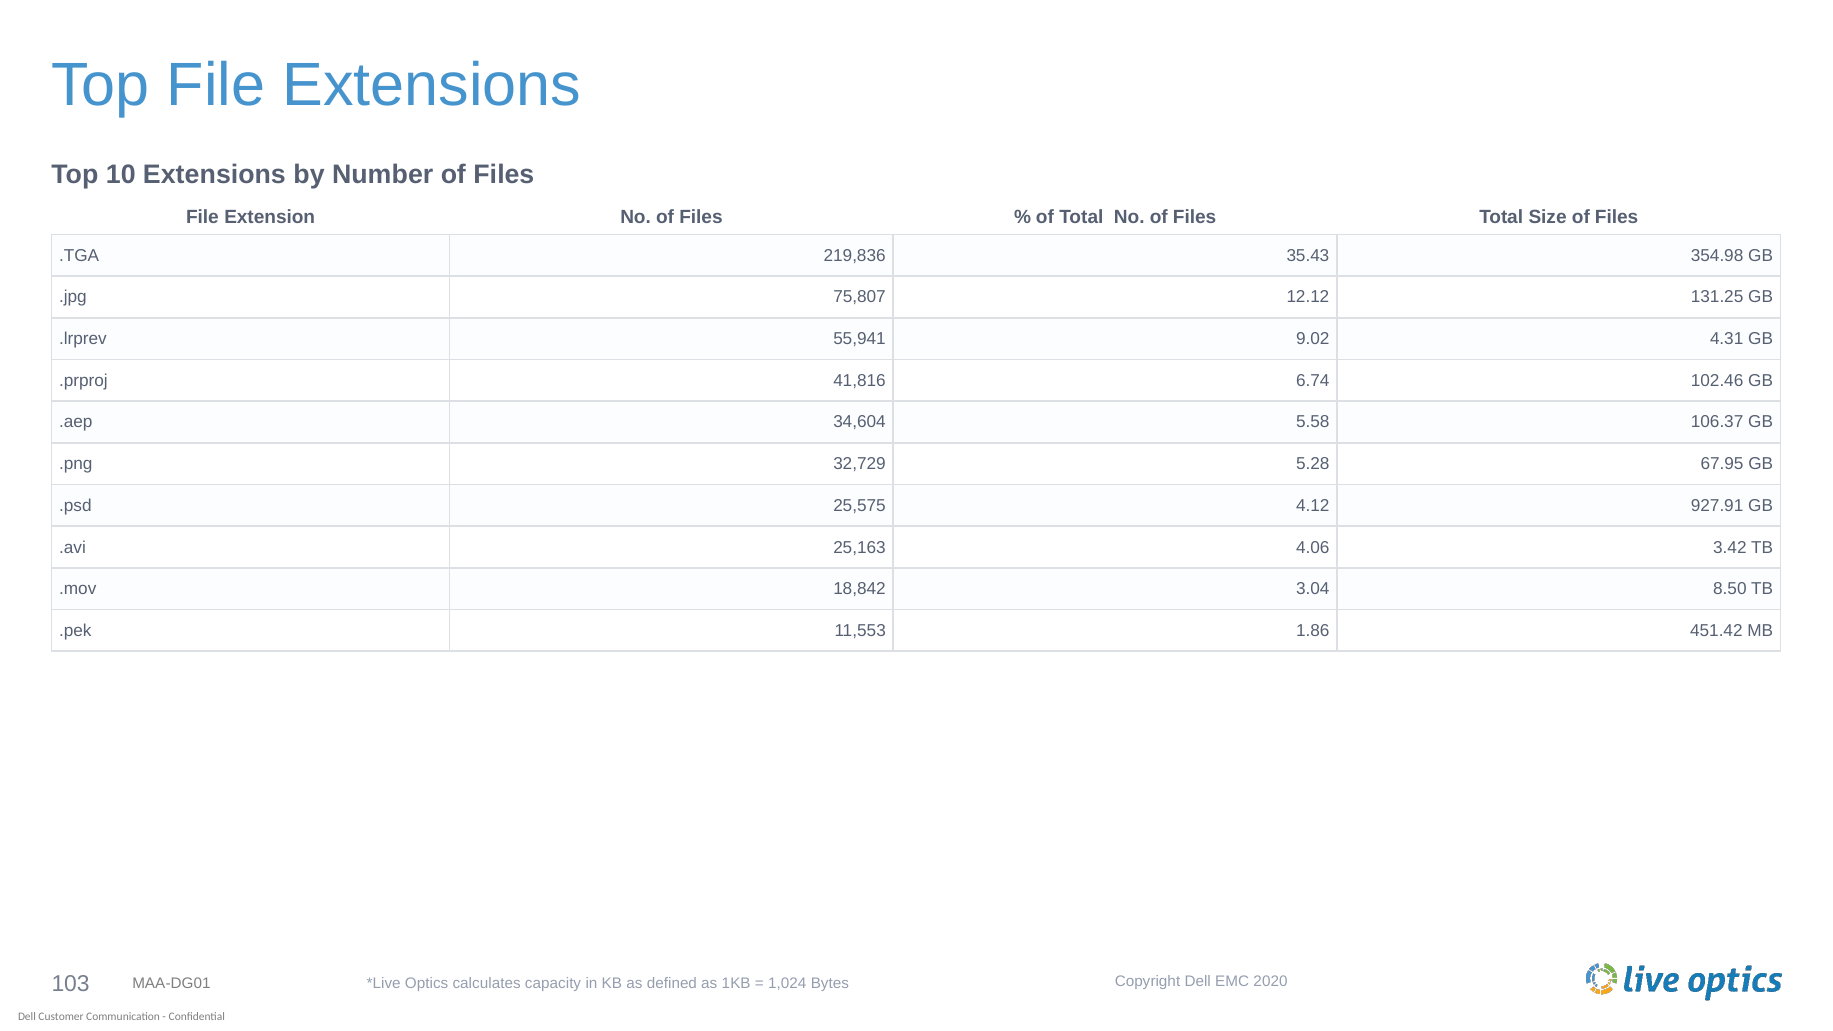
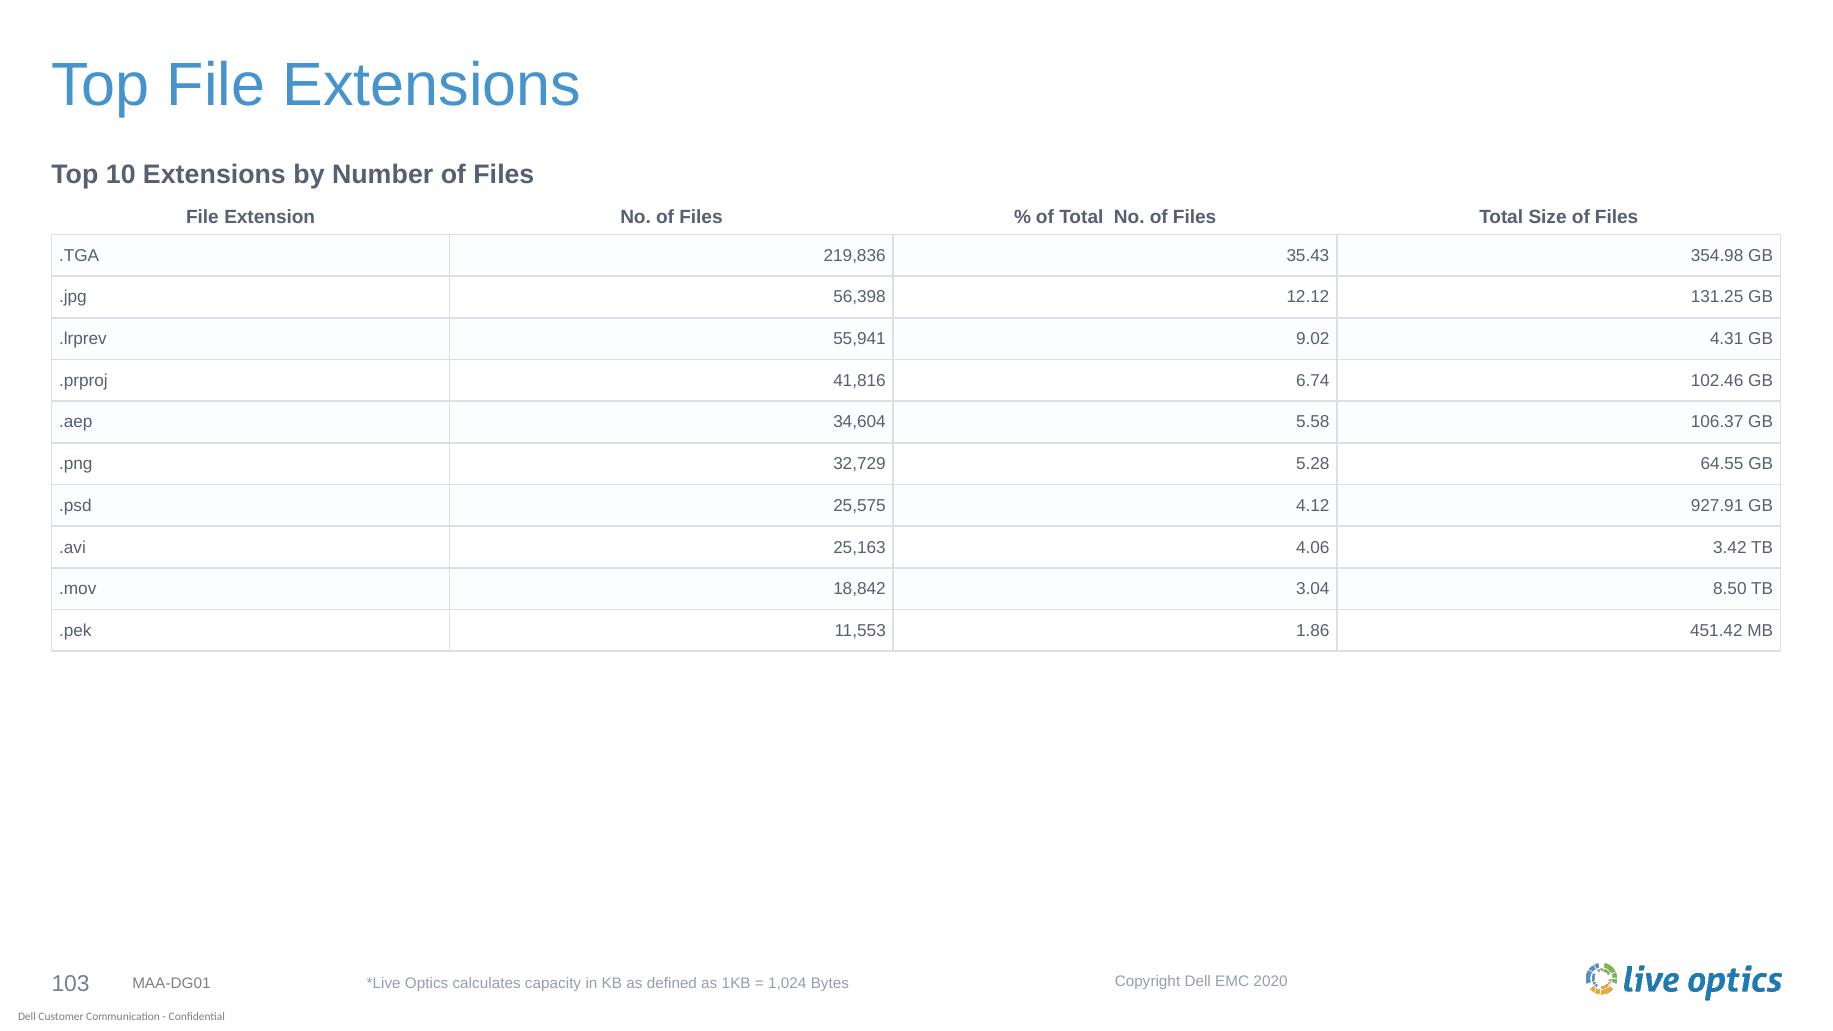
75,807: 75,807 -> 56,398
67.95: 67.95 -> 64.55
